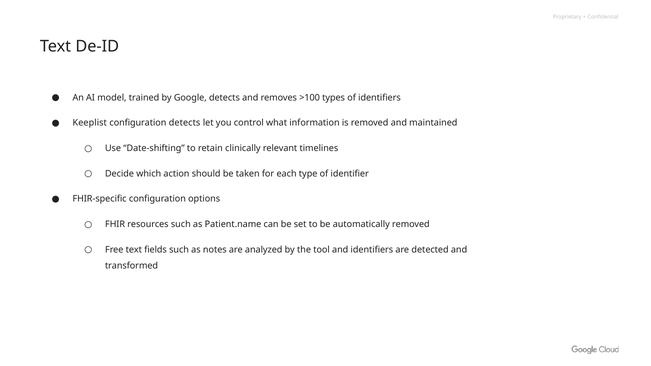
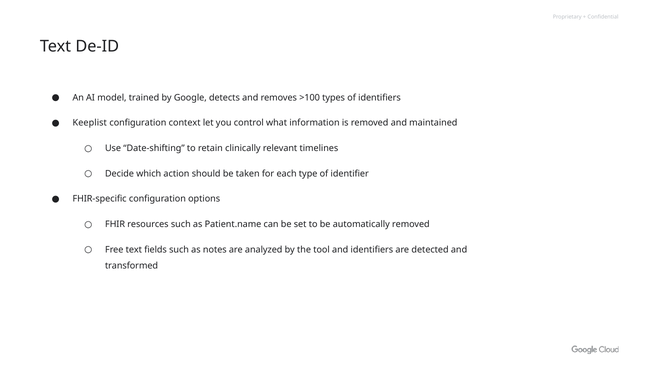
configuration detects: detects -> context
